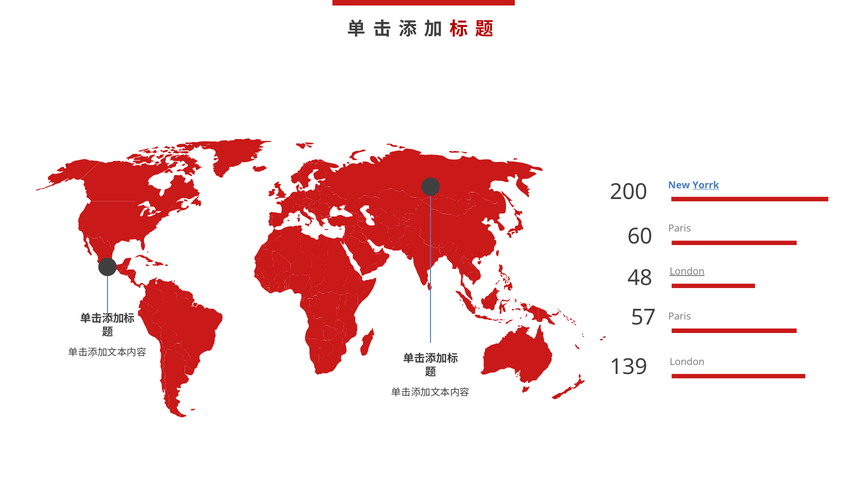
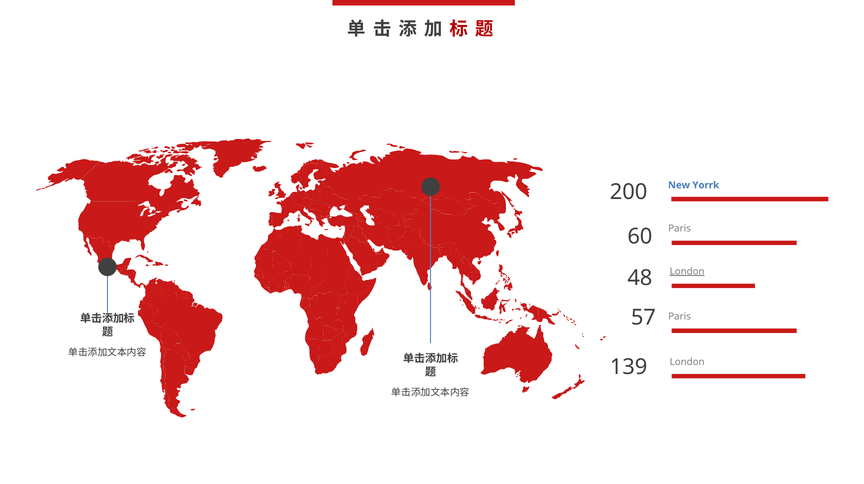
Yorrk underline: present -> none
